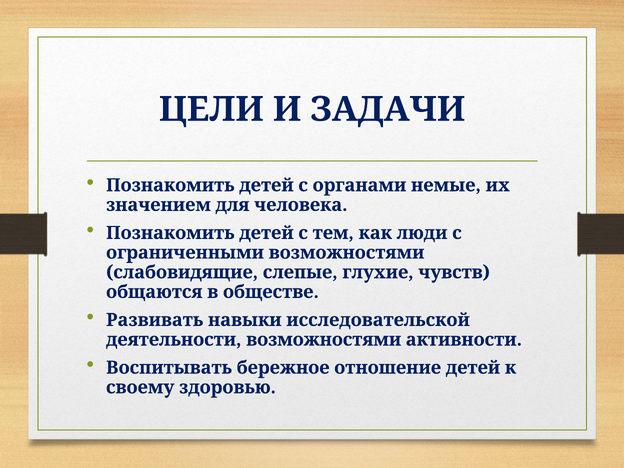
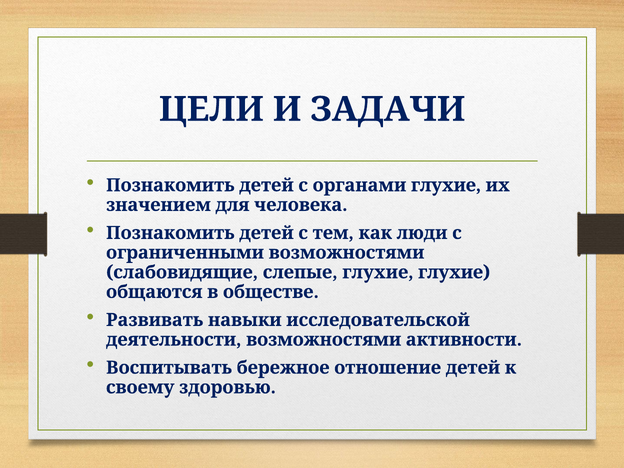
органами немые: немые -> глухие
глухие чувств: чувств -> глухие
